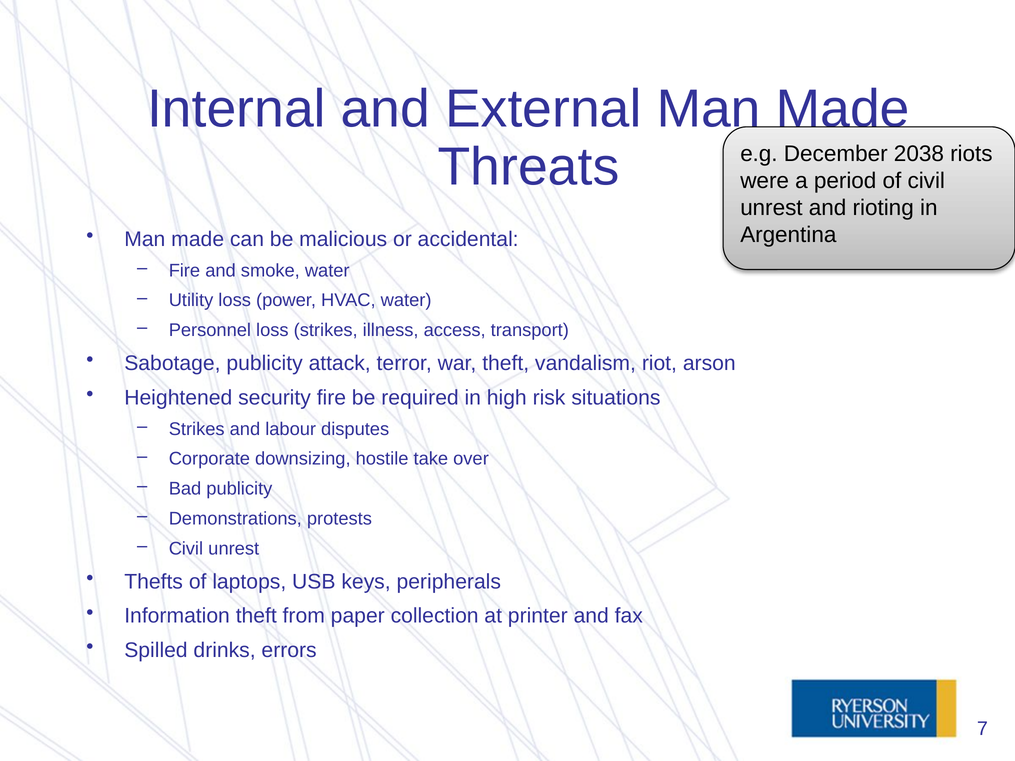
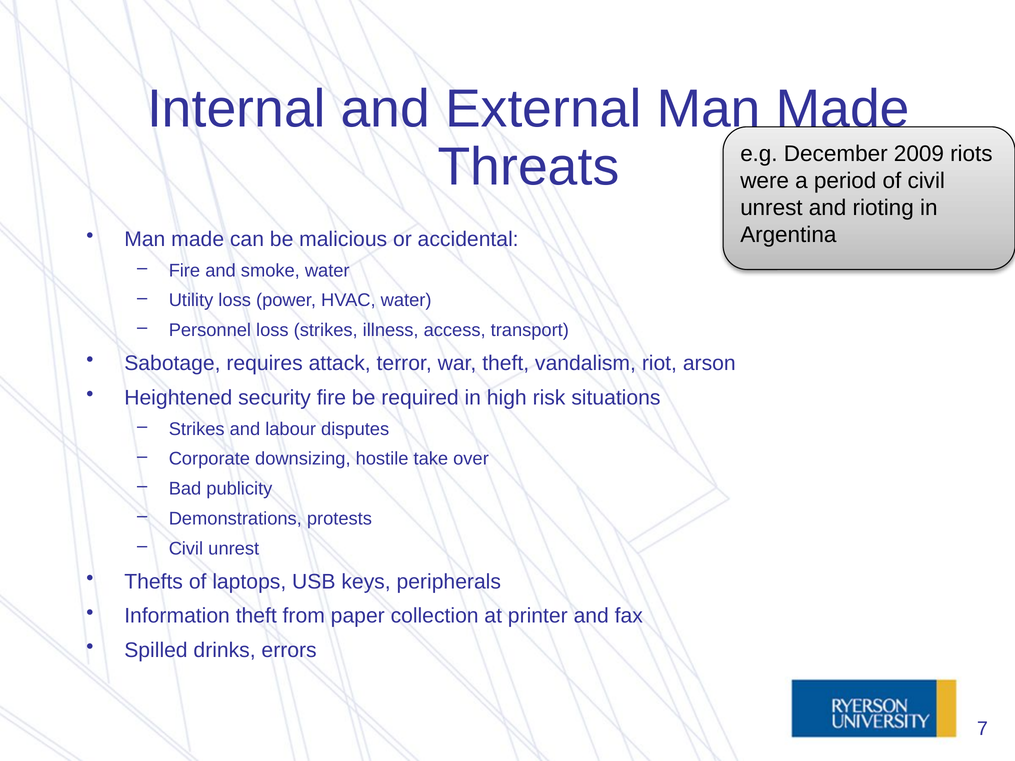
2038: 2038 -> 2009
Sabotage publicity: publicity -> requires
